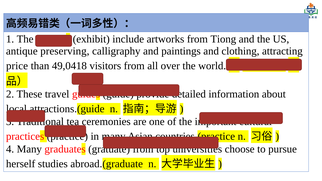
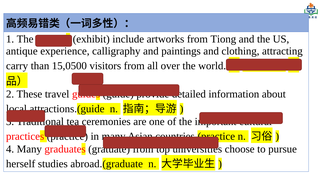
preserving: preserving -> experience
price: price -> carry
49,0418: 49,0418 -> 15,0500
